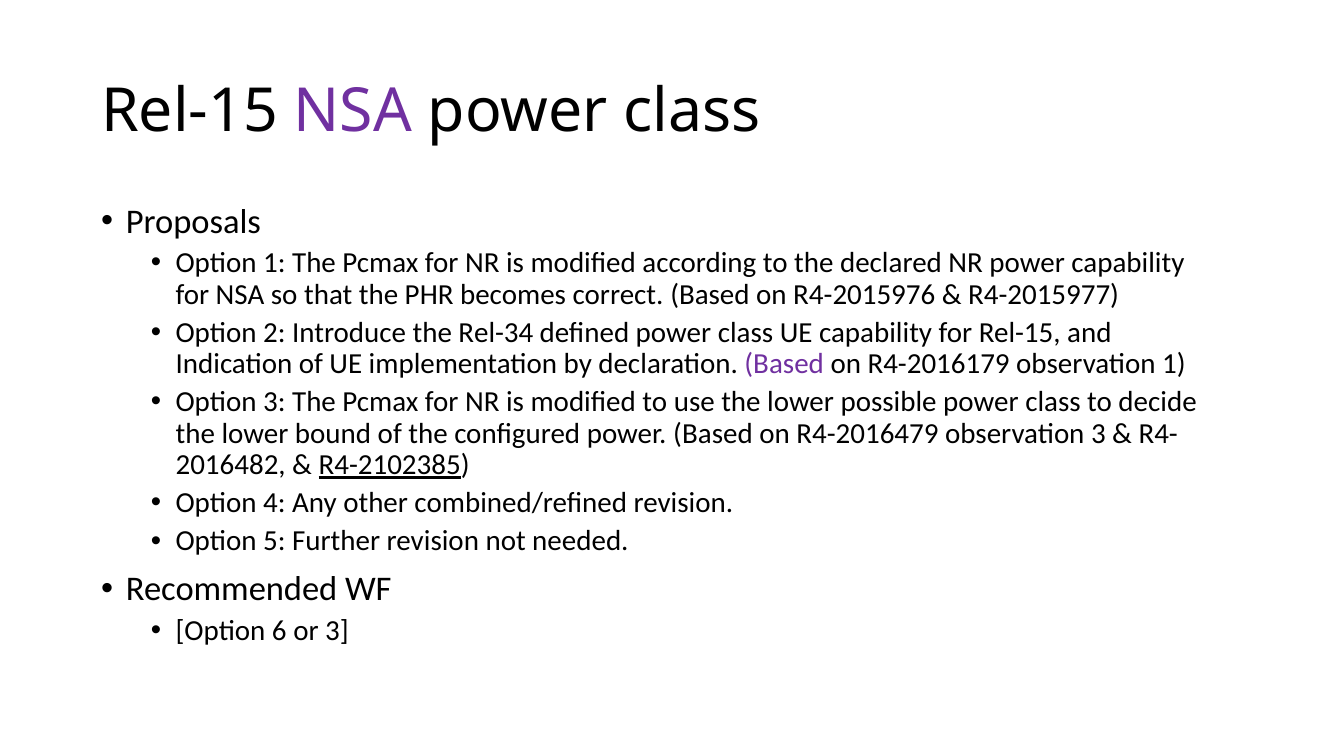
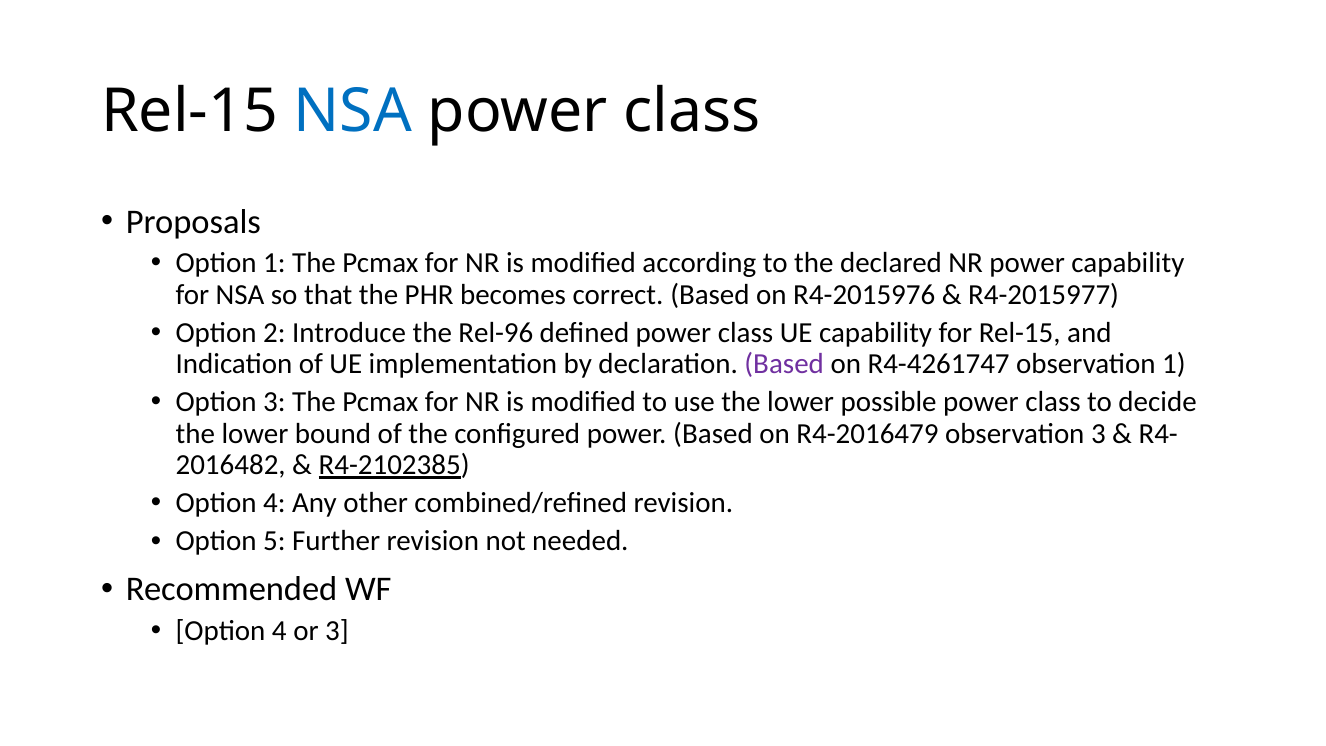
NSA at (353, 111) colour: purple -> blue
Rel-34: Rel-34 -> Rel-96
R4-2016179: R4-2016179 -> R4-4261747
6 at (279, 631): 6 -> 4
